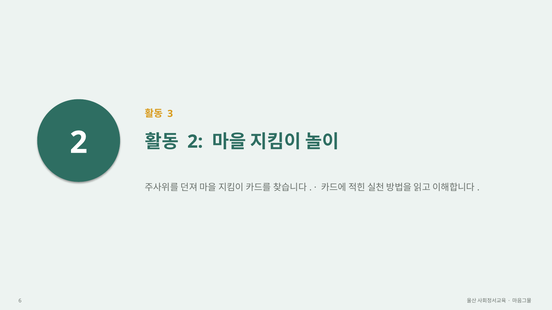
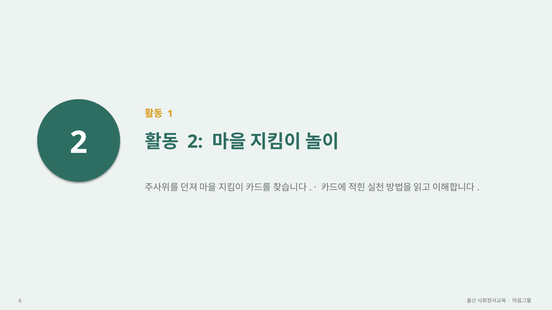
3: 3 -> 1
